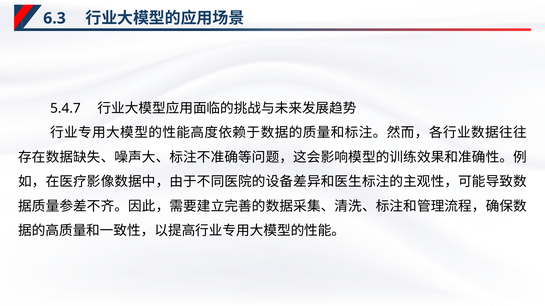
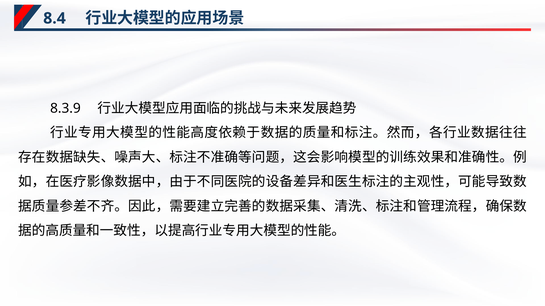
6.3: 6.3 -> 8.4
5.4.7: 5.4.7 -> 8.3.9
